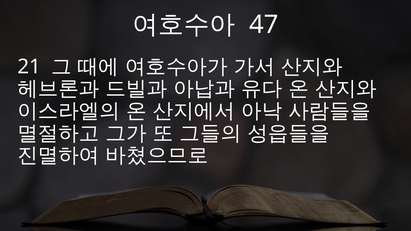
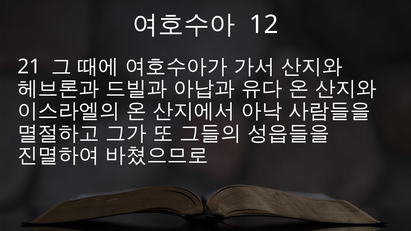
47: 47 -> 12
